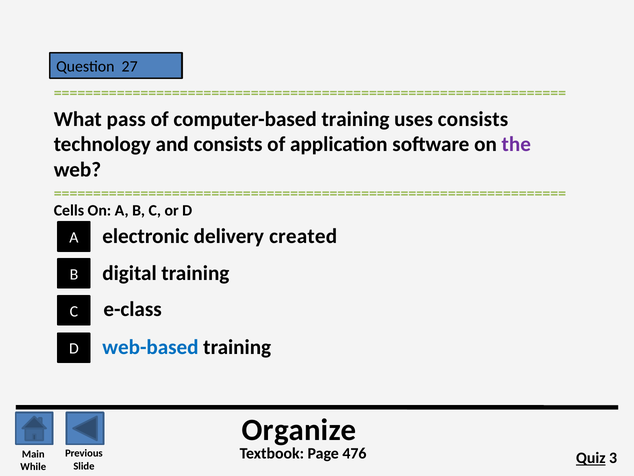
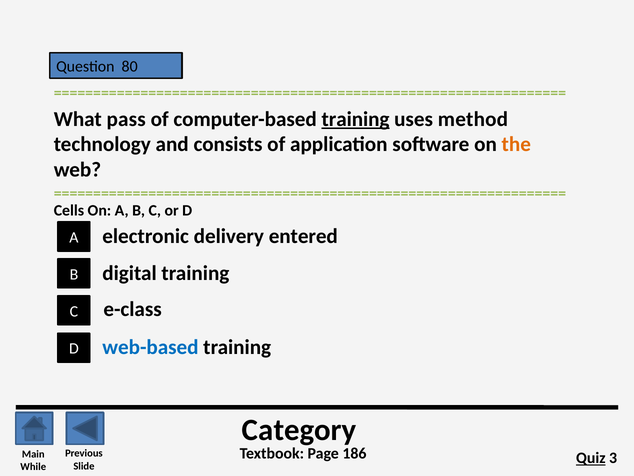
27: 27 -> 80
training at (356, 119) underline: none -> present
uses consists: consists -> method
the colour: purple -> orange
created: created -> entered
Organize: Organize -> Category
476: 476 -> 186
